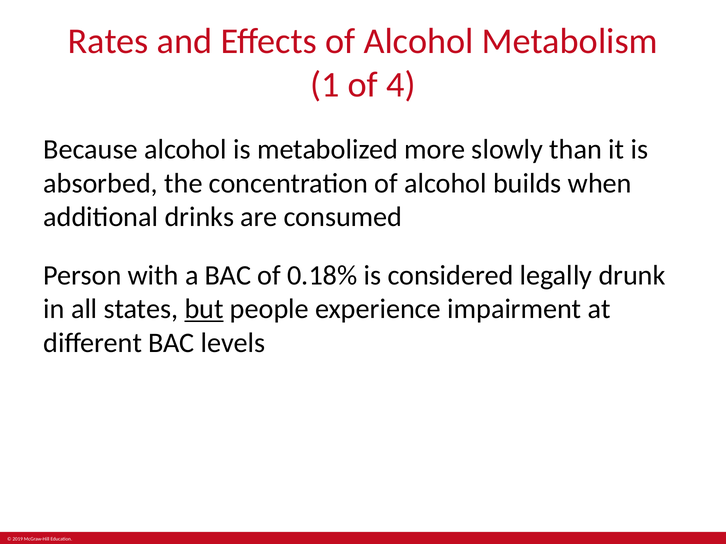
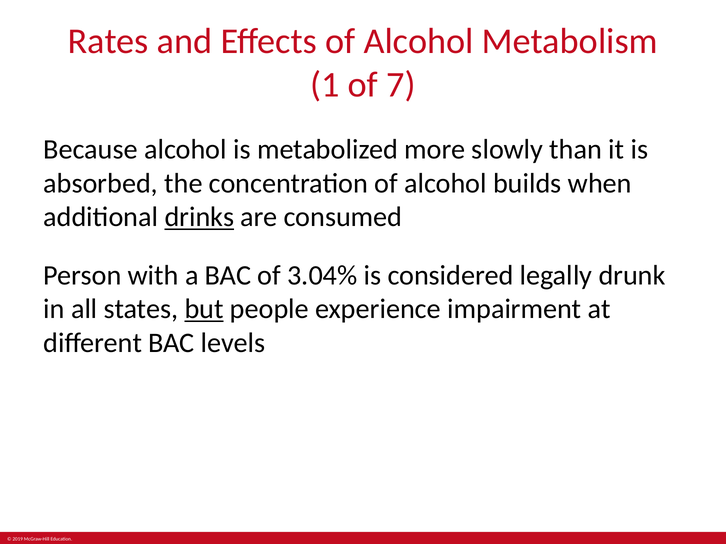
4: 4 -> 7
drinks underline: none -> present
0.18%: 0.18% -> 3.04%
